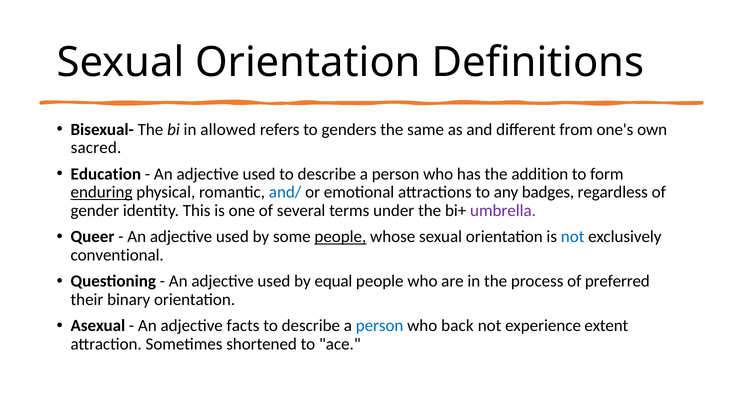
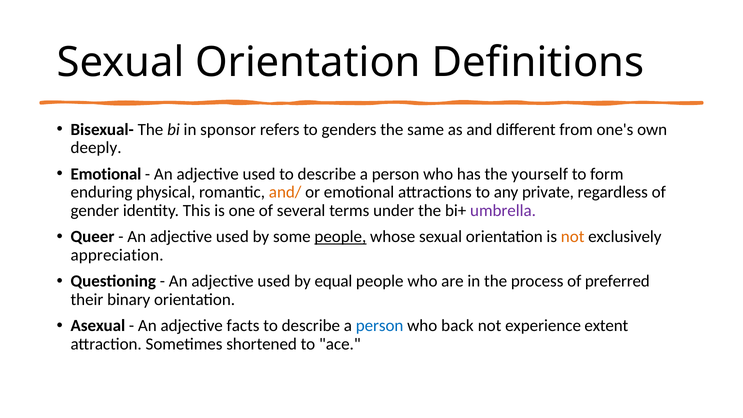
allowed: allowed -> sponsor
sacred: sacred -> deeply
Education at (106, 174): Education -> Emotional
addition: addition -> yourself
enduring underline: present -> none
and/ colour: blue -> orange
badges: badges -> private
not at (573, 237) colour: blue -> orange
conventional: conventional -> appreciation
